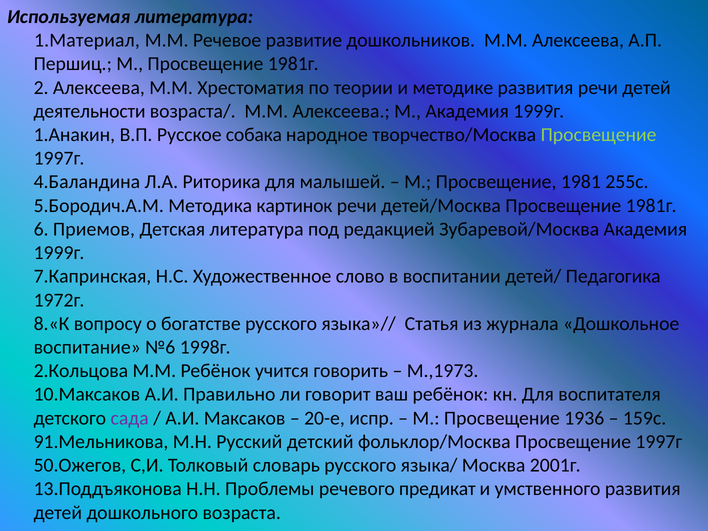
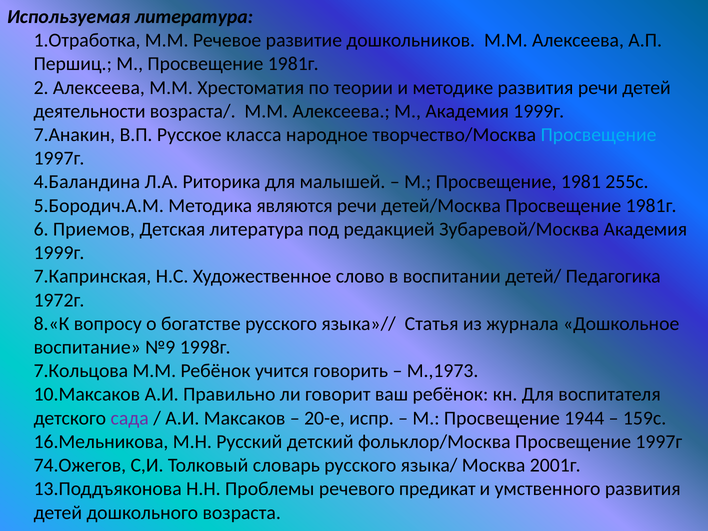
1.Материал: 1.Материал -> 1.Отработка
1.Анакин: 1.Анакин -> 7.Анакин
собака: собака -> класса
Просвещение at (599, 135) colour: light green -> light blue
картинок: картинок -> являются
№6: №6 -> №9
2.Кольцова: 2.Кольцова -> 7.Кольцова
1936: 1936 -> 1944
91.Мельникова: 91.Мельникова -> 16.Мельникова
50.Ожегов: 50.Ожегов -> 74.Ожегов
